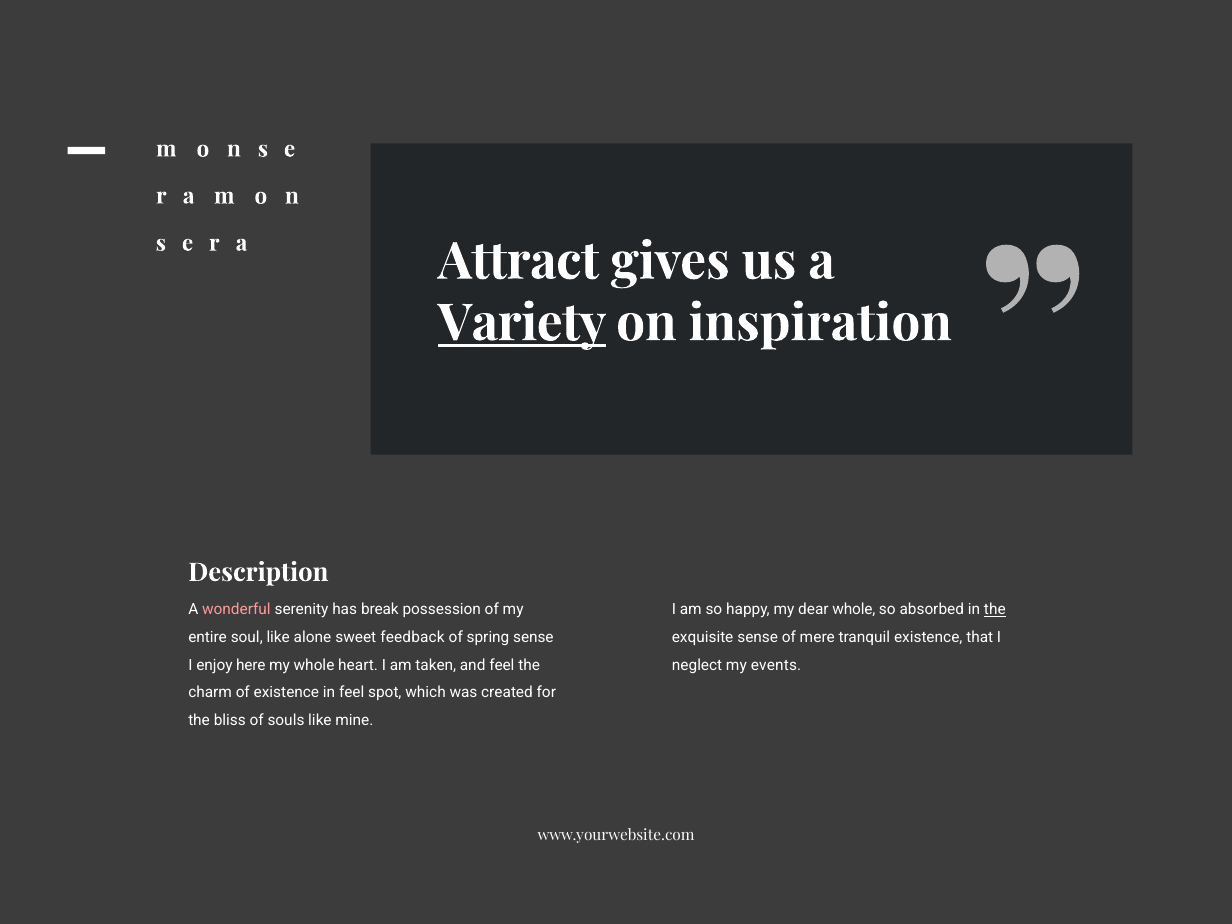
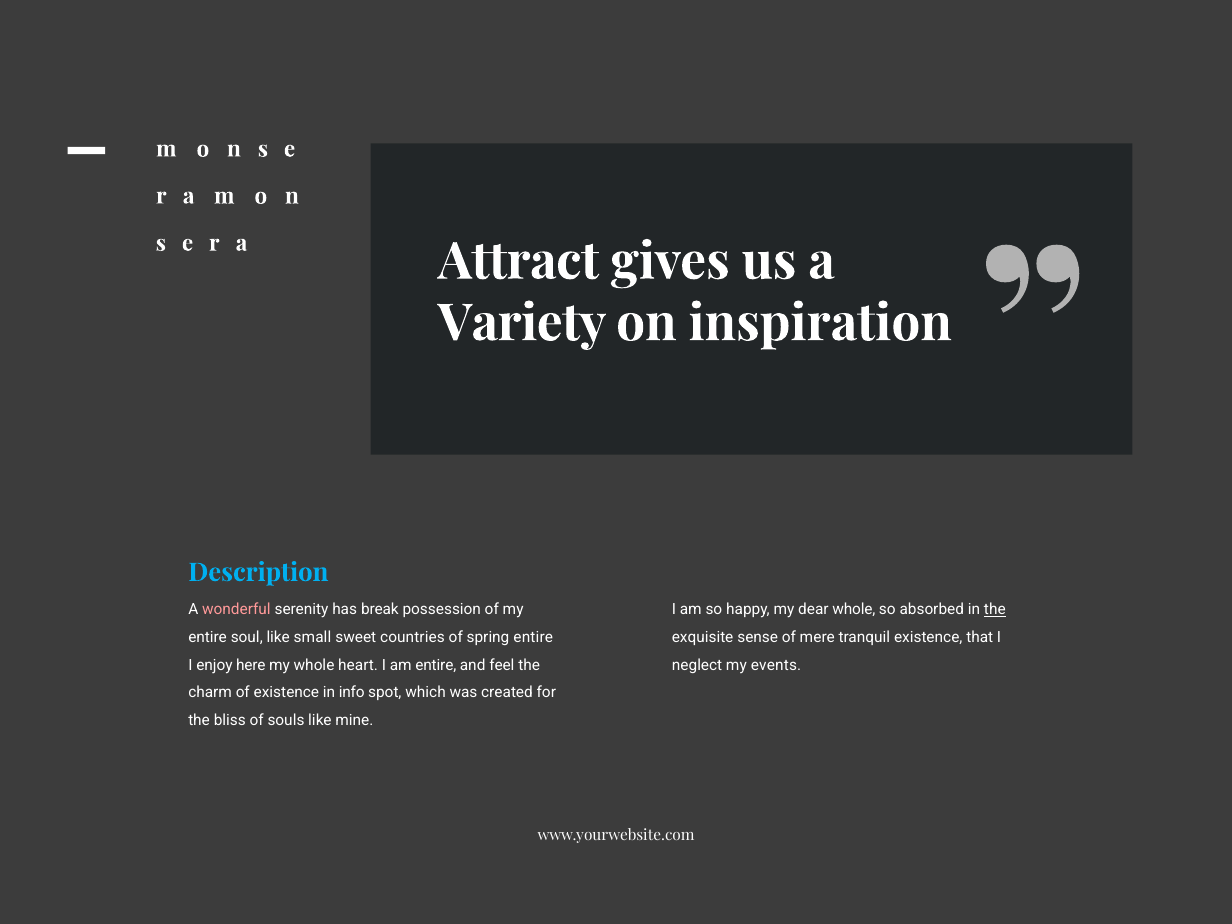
Variety underline: present -> none
Description colour: white -> light blue
alone: alone -> small
feedback: feedback -> countries
spring sense: sense -> entire
am taken: taken -> entire
in feel: feel -> info
